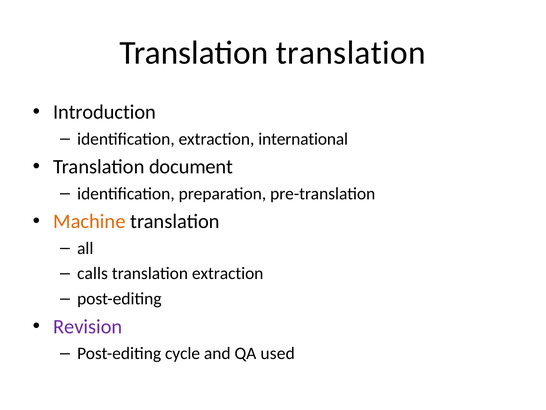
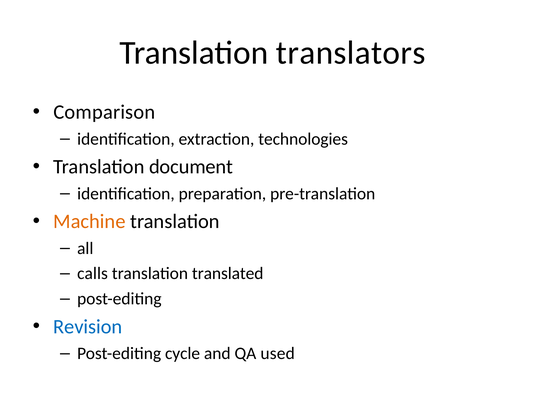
Translation translation: translation -> translators
Introduction: Introduction -> Comparison
international: international -> technologies
translation extraction: extraction -> translated
Revision colour: purple -> blue
